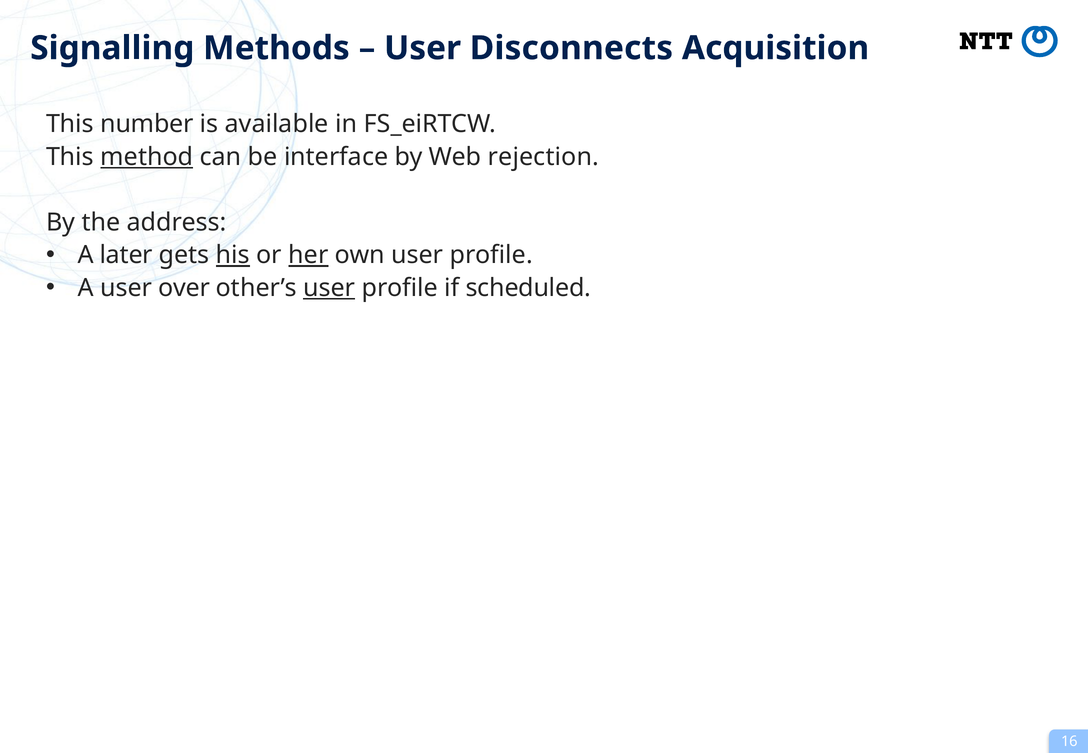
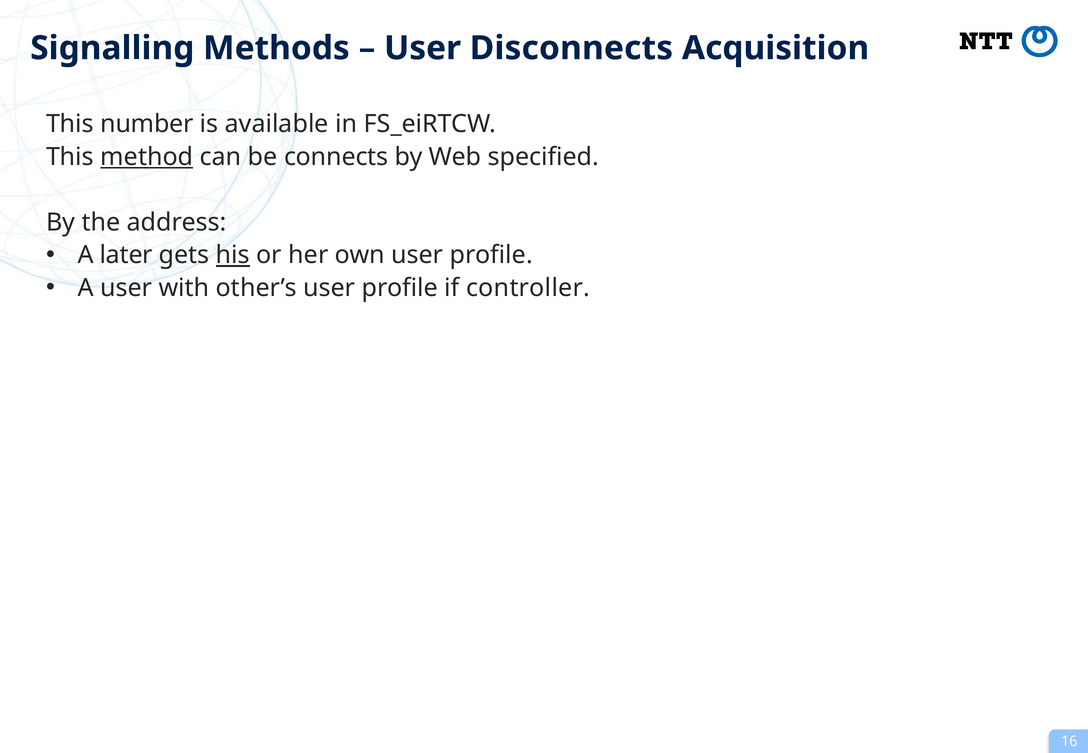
interface: interface -> connects
rejection: rejection -> specified
her underline: present -> none
over: over -> with
user at (329, 288) underline: present -> none
scheduled: scheduled -> controller
